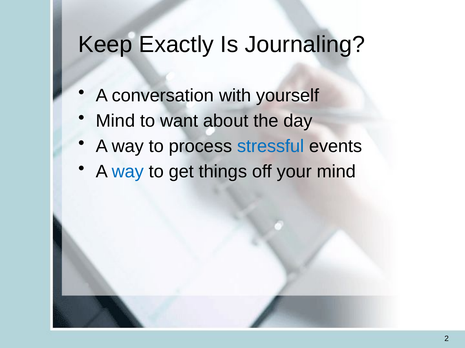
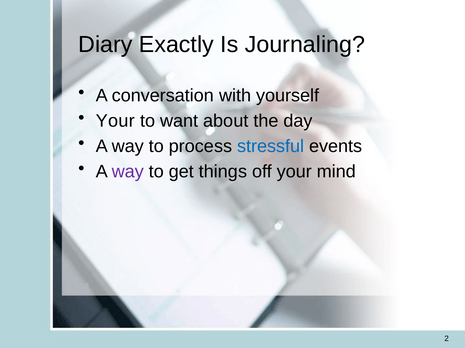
Keep: Keep -> Diary
Mind at (115, 121): Mind -> Your
way at (128, 172) colour: blue -> purple
